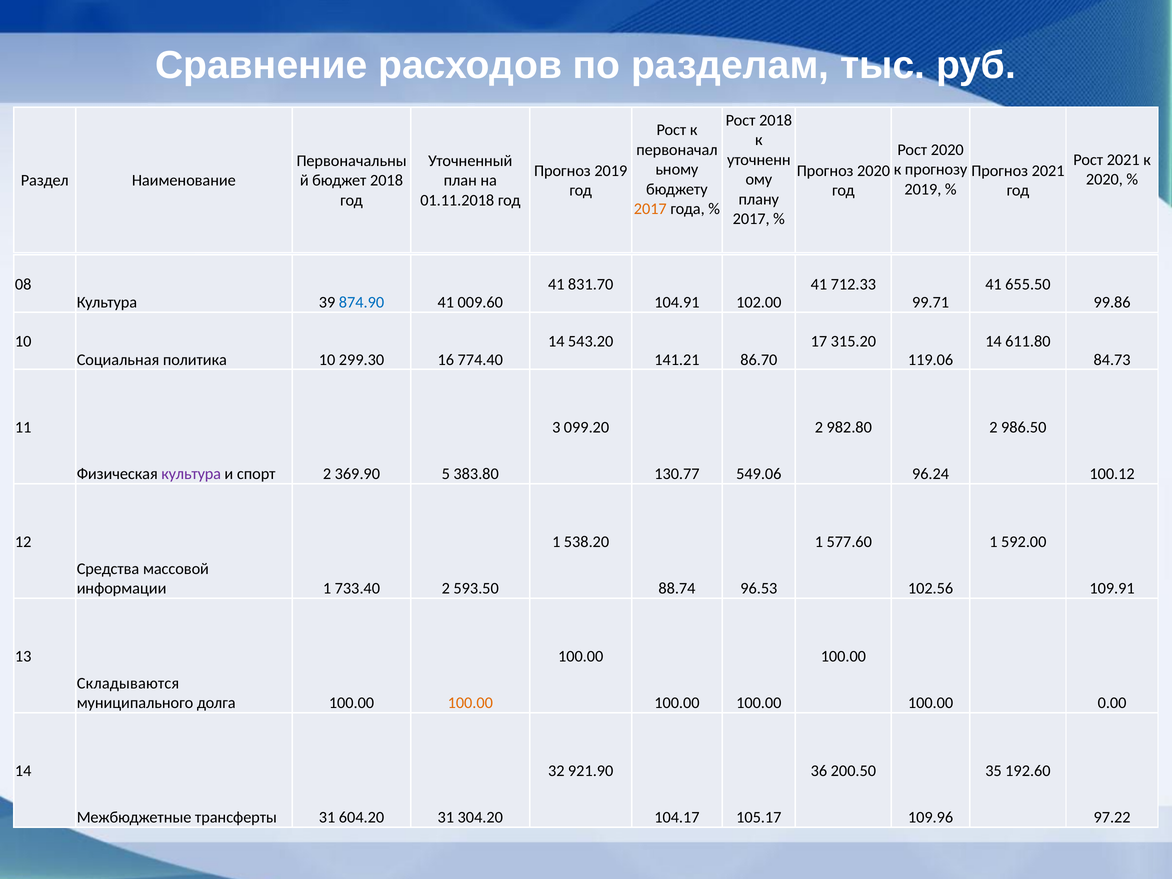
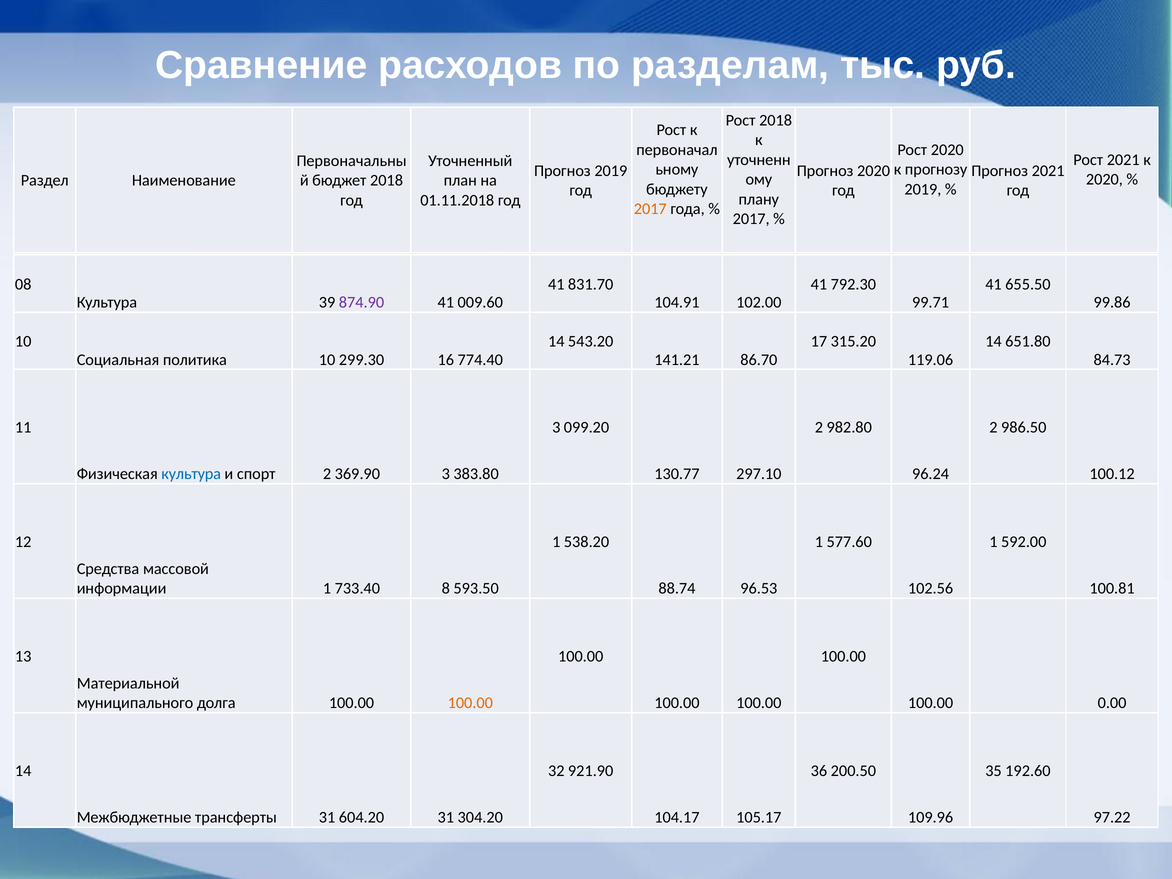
712.33: 712.33 -> 792.30
874.90 colour: blue -> purple
611.80: 611.80 -> 651.80
культура at (191, 474) colour: purple -> blue
369.90 5: 5 -> 3
549.06: 549.06 -> 297.10
733.40 2: 2 -> 8
109.91: 109.91 -> 100.81
Складываются: Складываются -> Материальной
